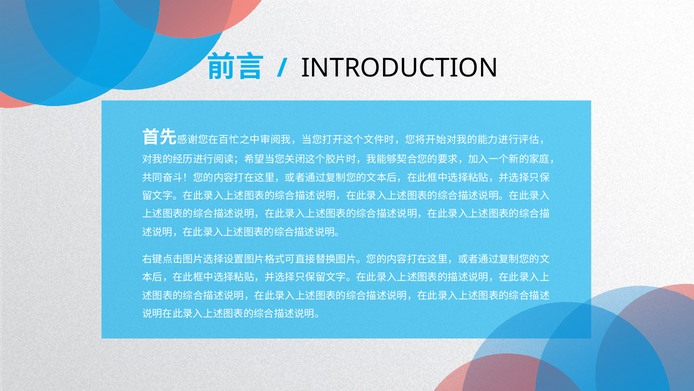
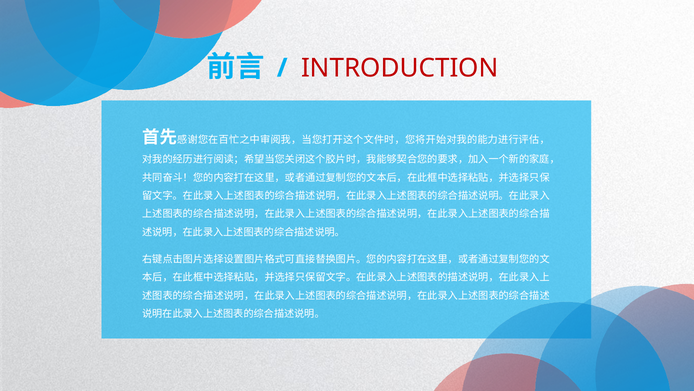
INTRODUCTION colour: black -> red
